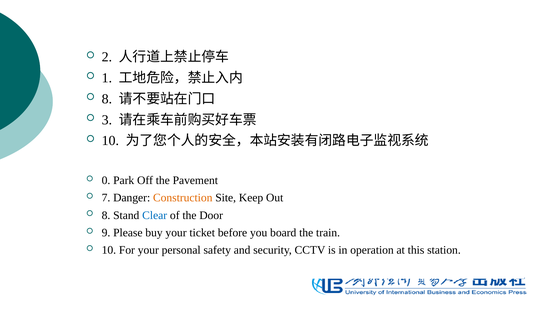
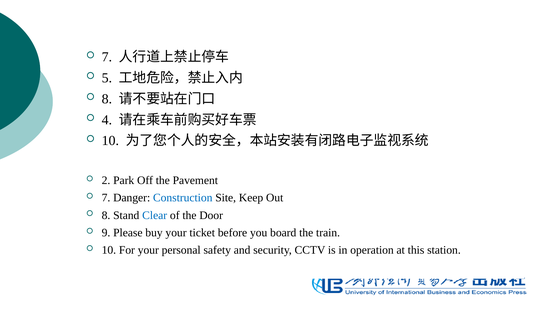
2 at (107, 57): 2 -> 7
1: 1 -> 5
3: 3 -> 4
0: 0 -> 2
Construction colour: orange -> blue
